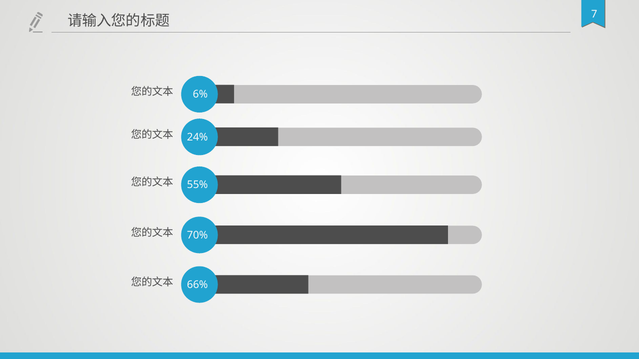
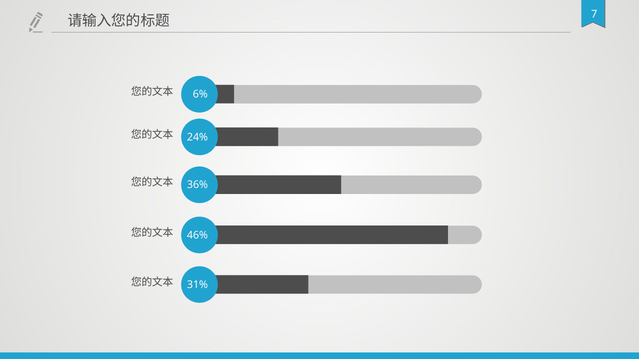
55%: 55% -> 36%
70%: 70% -> 46%
66%: 66% -> 31%
